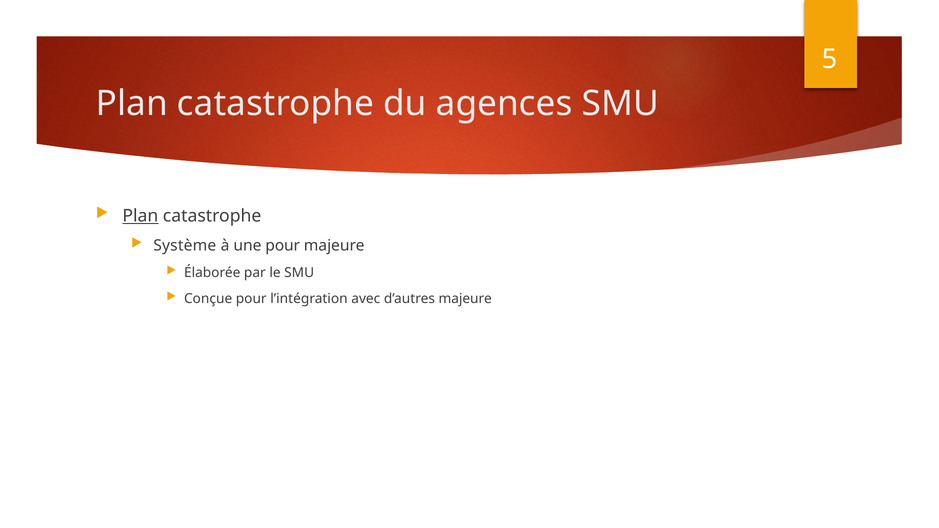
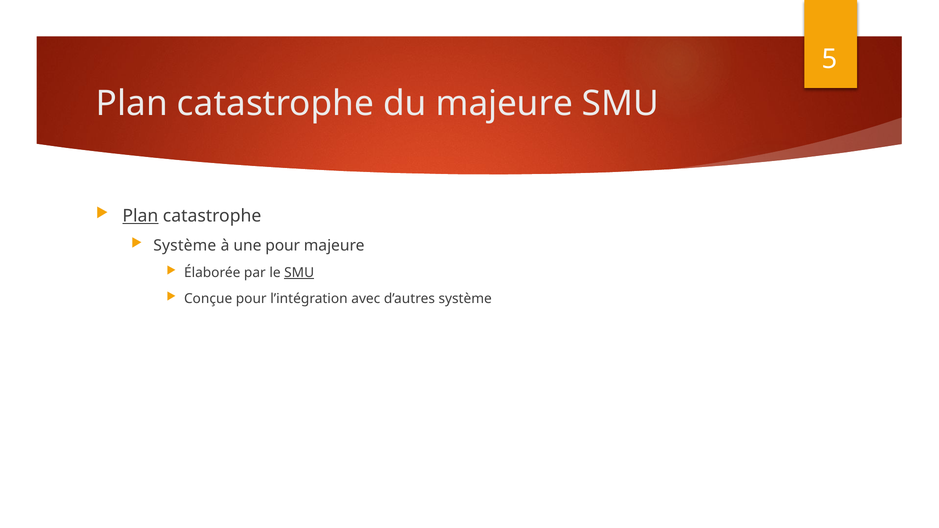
du agences: agences -> majeure
SMU at (299, 273) underline: none -> present
d’autres majeure: majeure -> système
